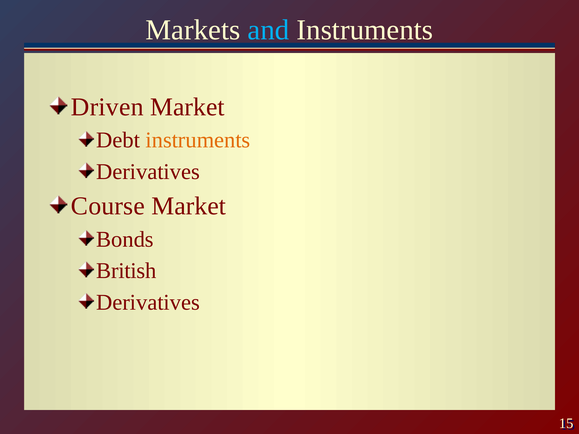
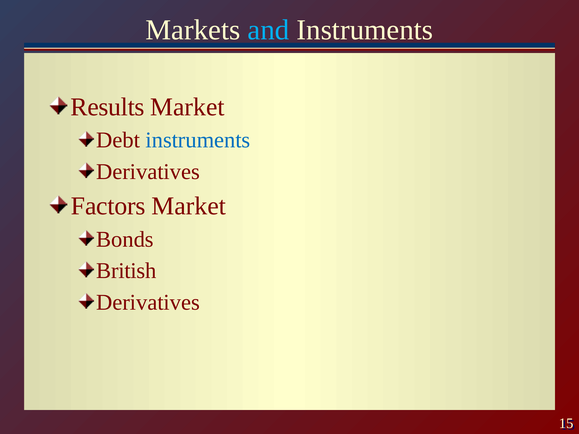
Driven: Driven -> Results
instruments at (198, 140) colour: orange -> blue
Course: Course -> Factors
